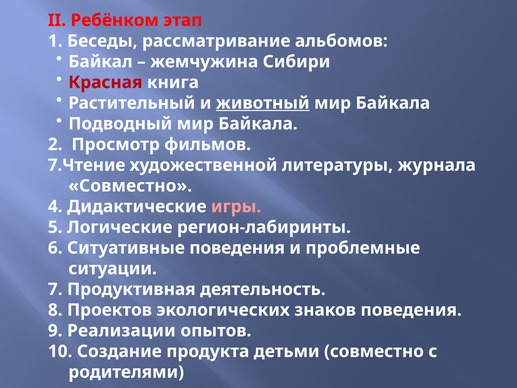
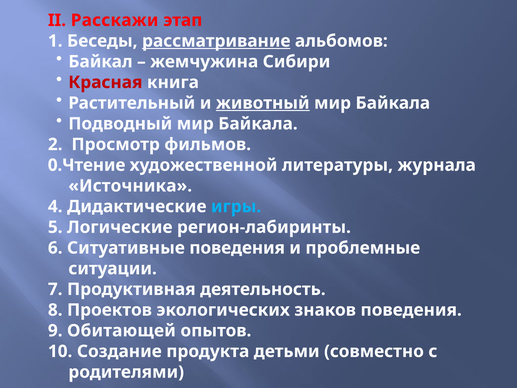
Ребёнком: Ребёнком -> Расскажи
рассматривание underline: none -> present
7.Чтение: 7.Чтение -> 0.Чтение
Совместно at (130, 186): Совместно -> Источника
игры colour: pink -> light blue
Реализации: Реализации -> Обитающей
